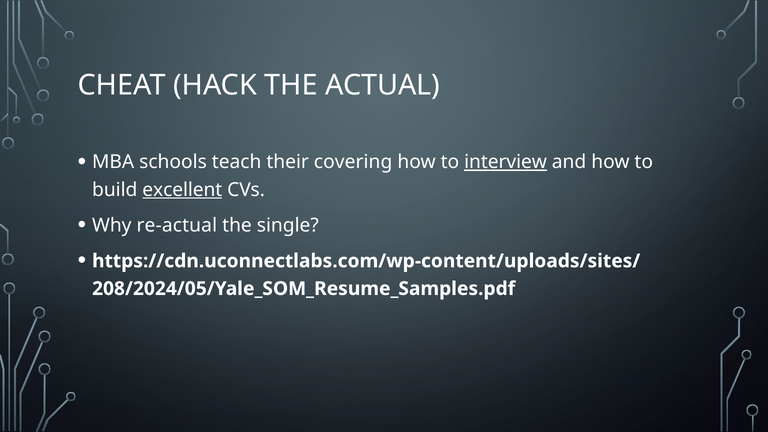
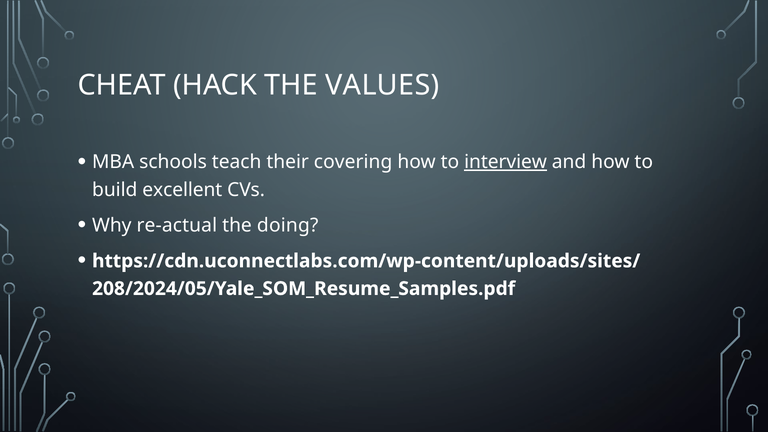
ACTUAL: ACTUAL -> VALUES
excellent underline: present -> none
single: single -> doing
